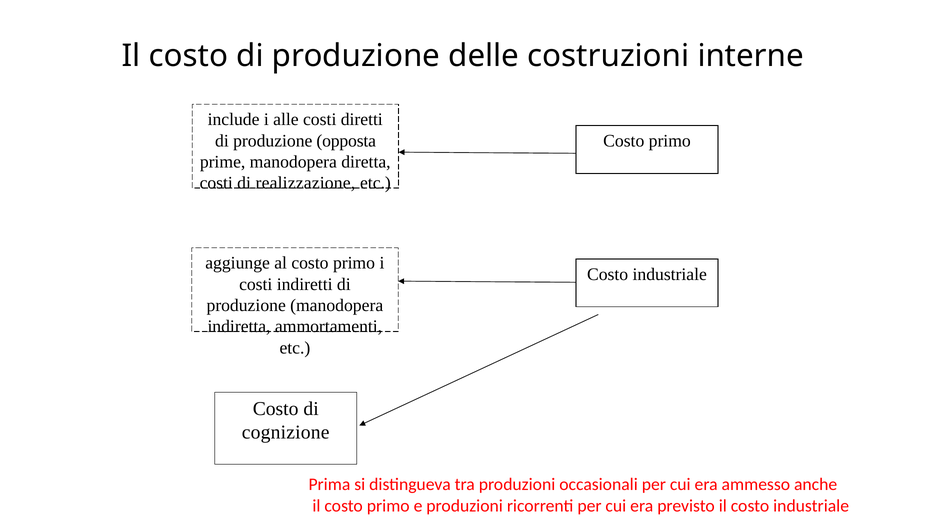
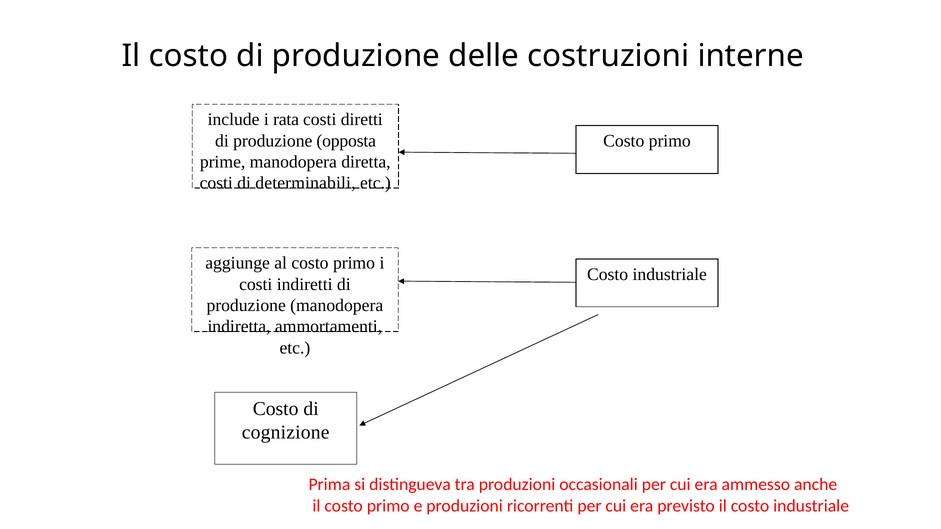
alle: alle -> rata
realizzazione: realizzazione -> determinabili
